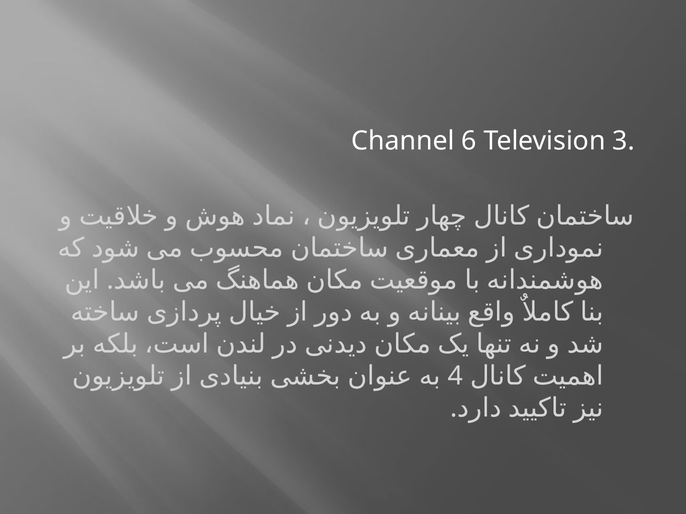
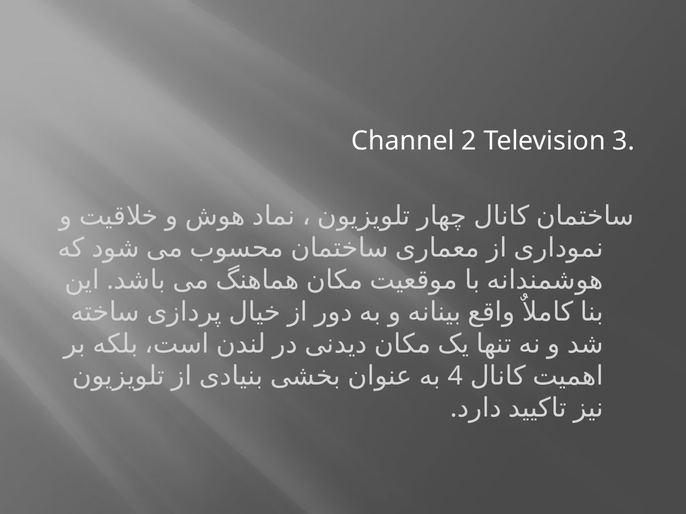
6: 6 -> 2
